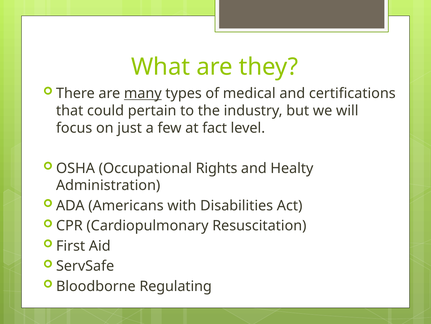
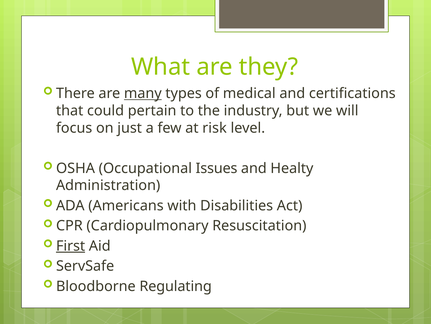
fact: fact -> risk
Rights: Rights -> Issues
First underline: none -> present
